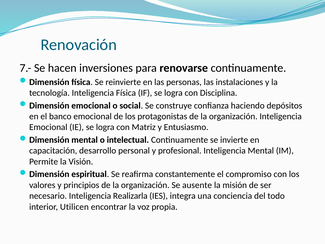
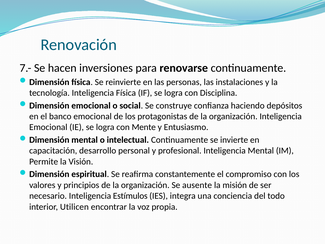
Matriz: Matriz -> Mente
Realizarla: Realizarla -> Estímulos
